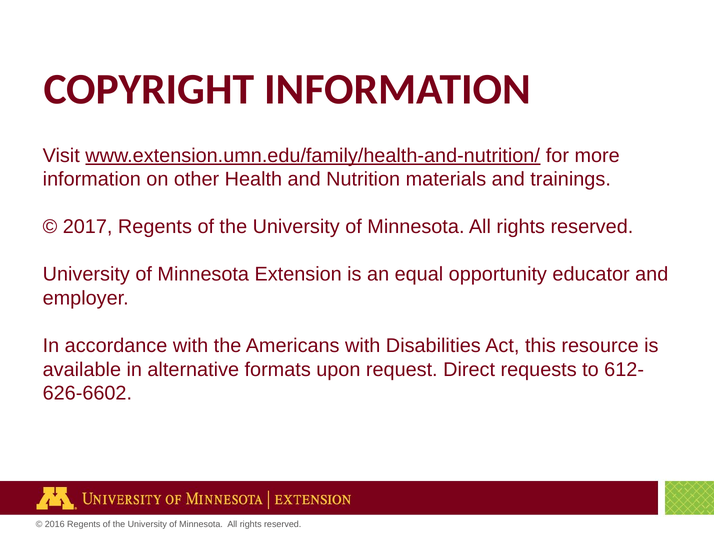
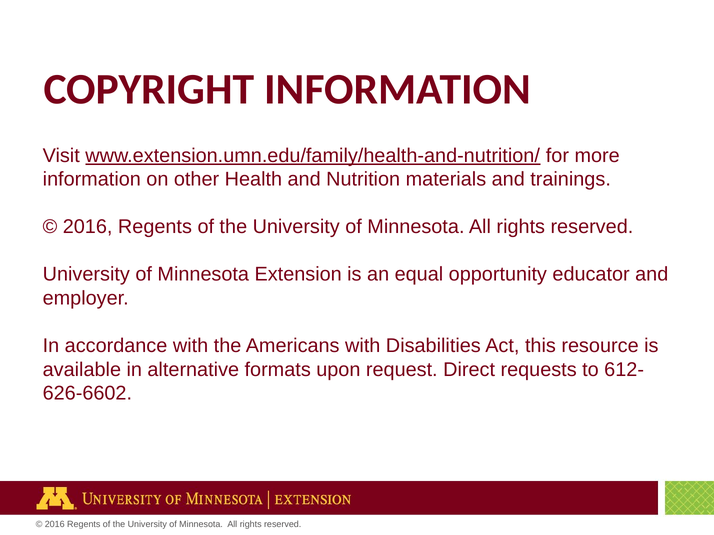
2017 at (88, 227): 2017 -> 2016
